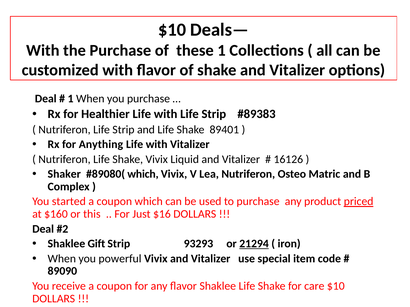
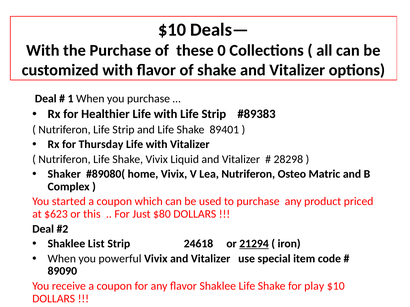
these 1: 1 -> 0
Anything: Anything -> Thursday
16126: 16126 -> 28298
which at (143, 174): which -> home
priced underline: present -> none
$160: $160 -> $623
$16: $16 -> $80
Gift: Gift -> List
93293: 93293 -> 24618
care: care -> play
